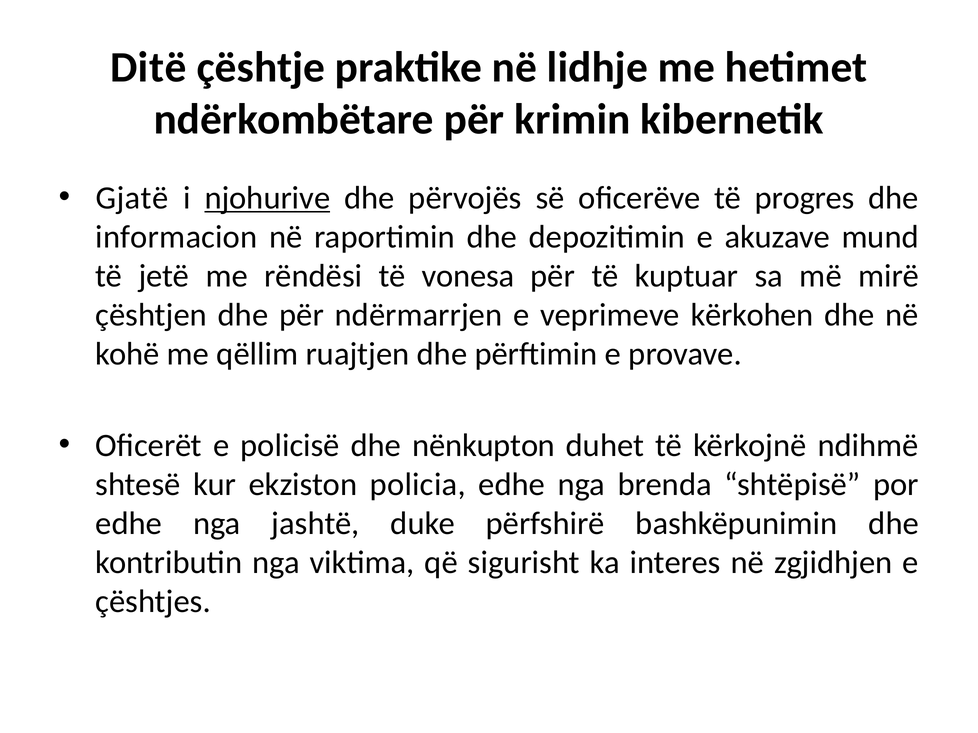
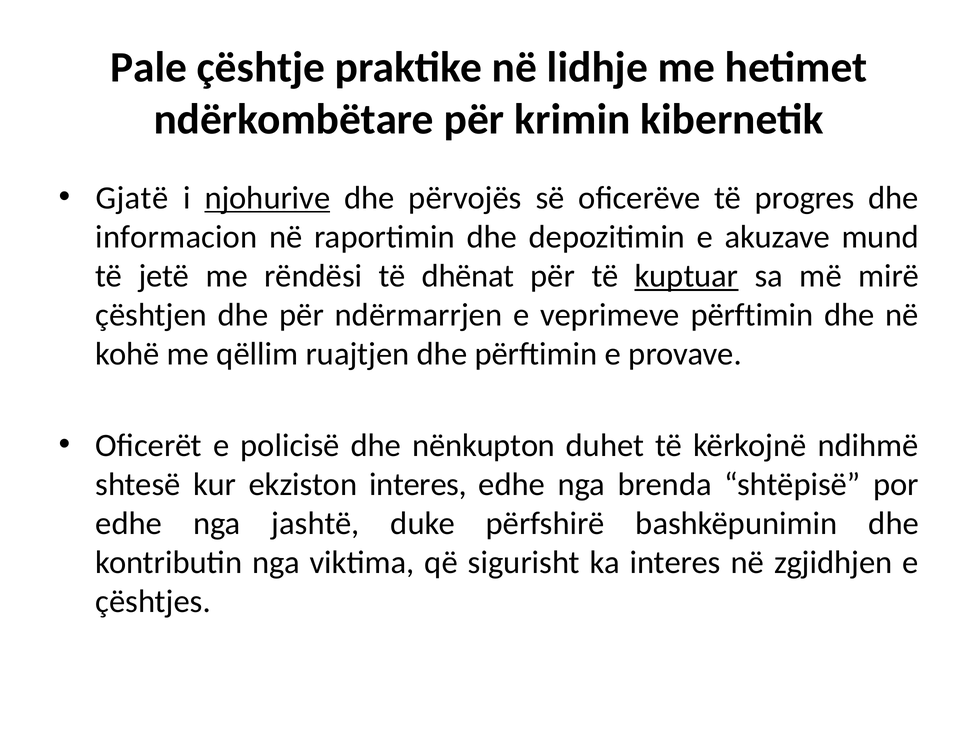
Ditë: Ditë -> Pale
vonesa: vonesa -> dhënat
kuptuar underline: none -> present
veprimeve kërkohen: kërkohen -> përftimin
ekziston policia: policia -> interes
